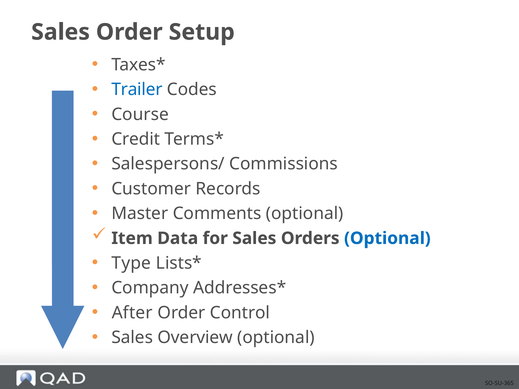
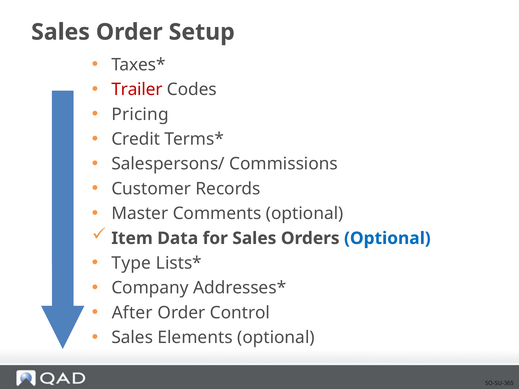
Trailer colour: blue -> red
Course: Course -> Pricing
Overview: Overview -> Elements
